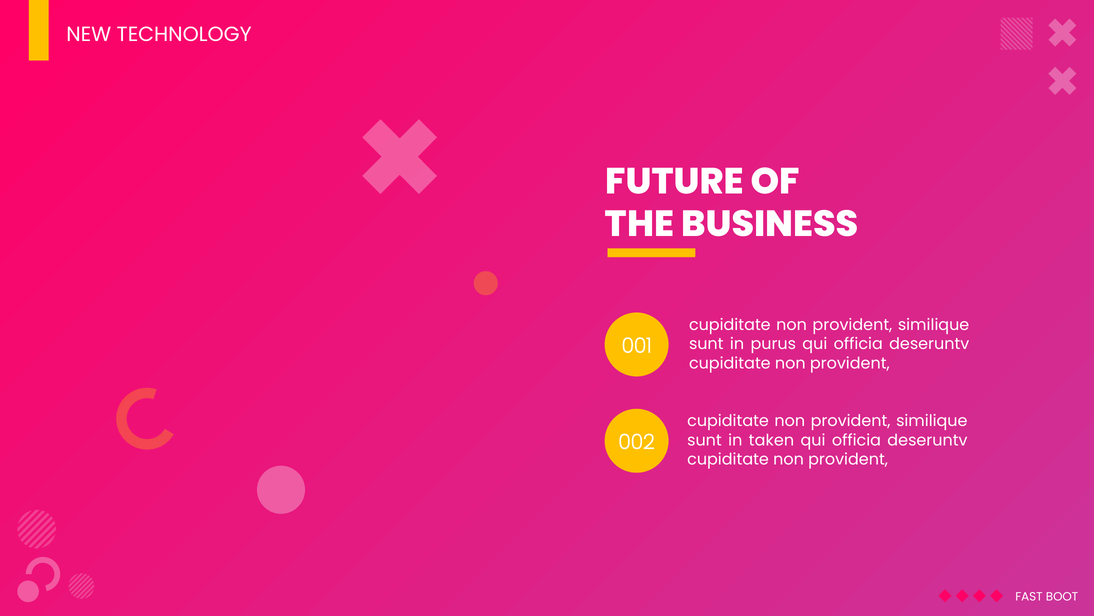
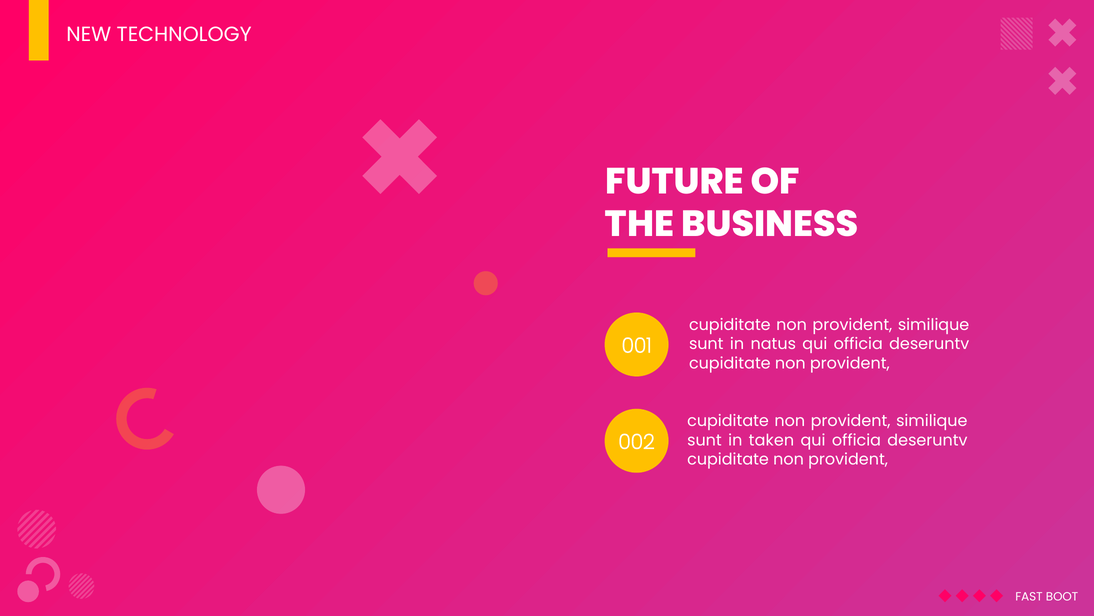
purus: purus -> natus
